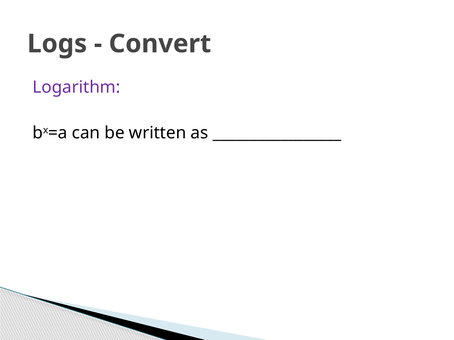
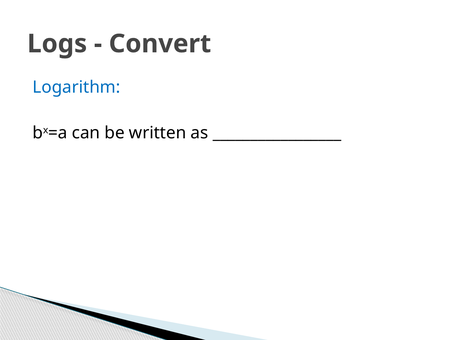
Logarithm colour: purple -> blue
